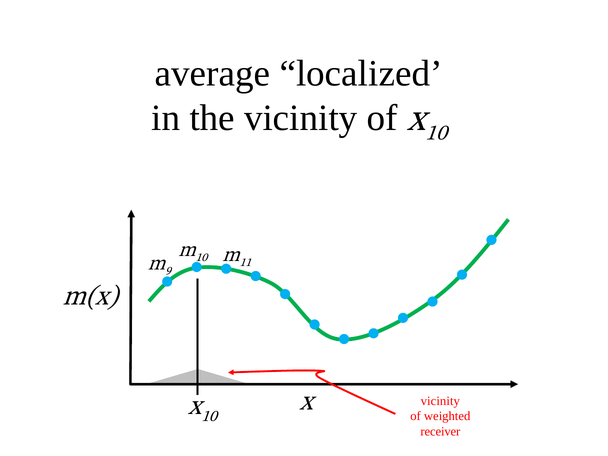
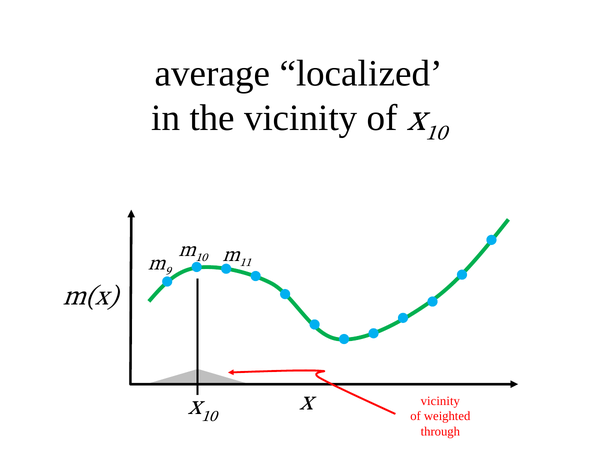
receiver: receiver -> through
